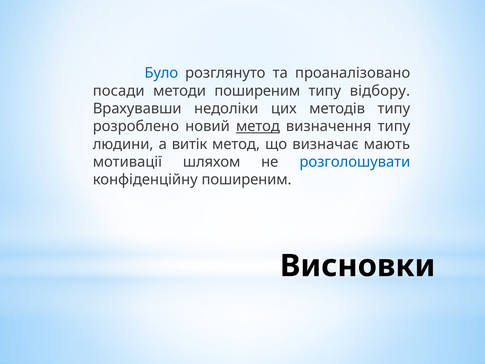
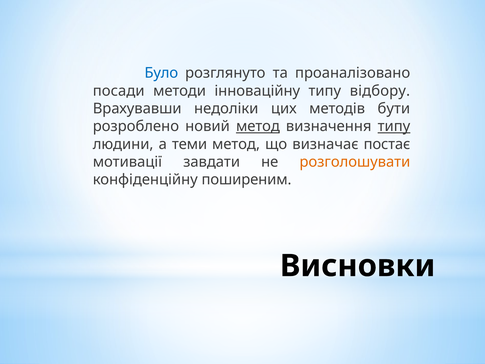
методи поширеним: поширеним -> інноваційну
методів типу: типу -> бути
типу at (394, 126) underline: none -> present
витік: витік -> теми
мають: мають -> постає
шляхом: шляхом -> завдати
розголошувати colour: blue -> orange
